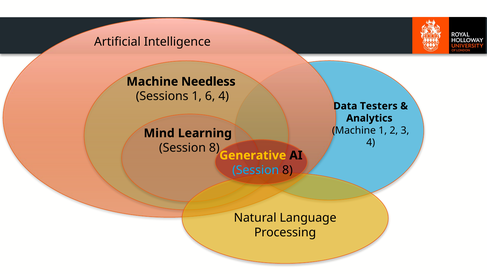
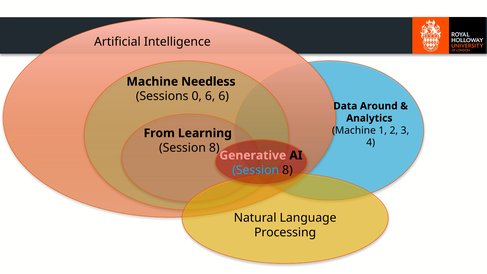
Sessions 1: 1 -> 0
6 4: 4 -> 6
Testers: Testers -> Around
Mind: Mind -> From
Generative colour: yellow -> pink
